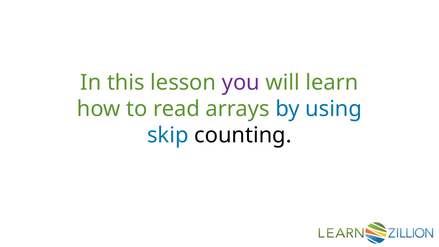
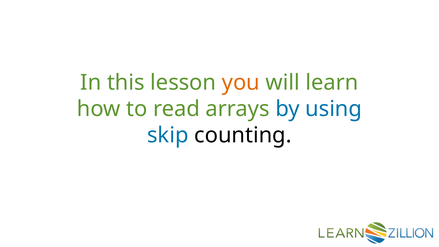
you colour: purple -> orange
